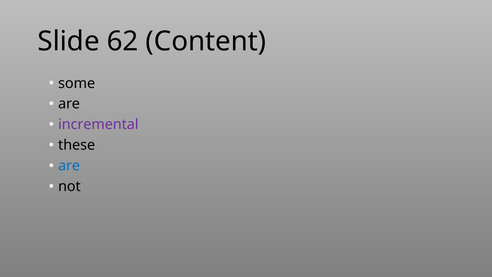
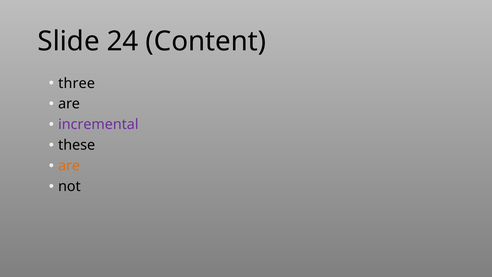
62: 62 -> 24
some: some -> three
are at (69, 166) colour: blue -> orange
